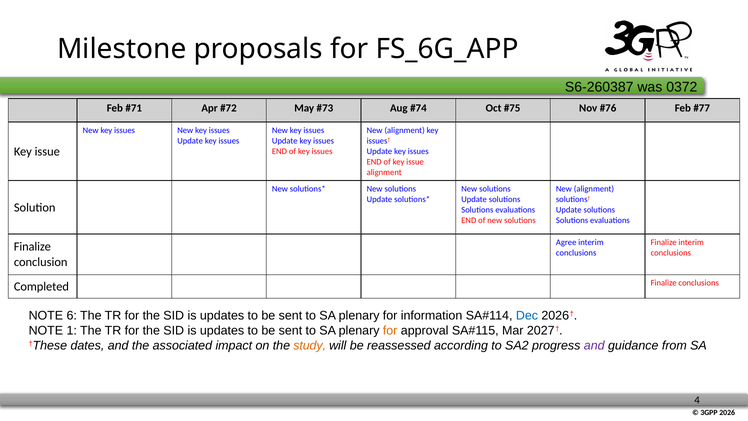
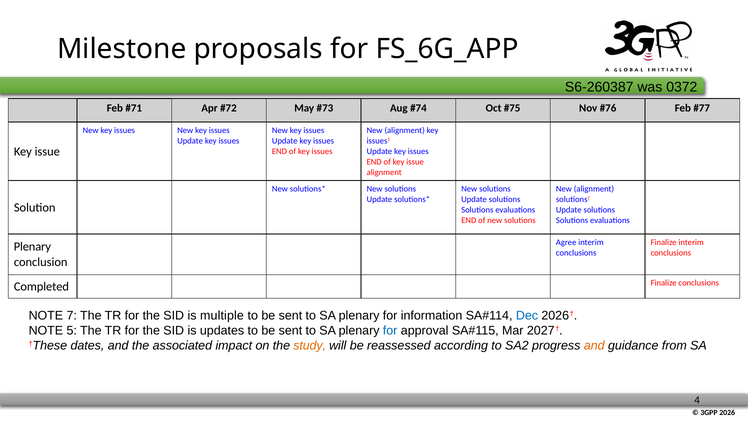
Finalize at (32, 247): Finalize -> Plenary
6: 6 -> 7
updates at (222, 316): updates -> multiple
1: 1 -> 5
for at (390, 330) colour: orange -> blue
and at (594, 345) colour: purple -> orange
